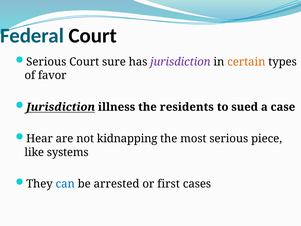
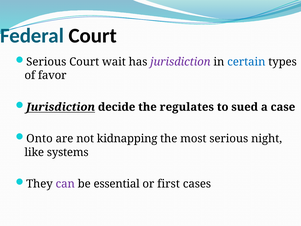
sure: sure -> wait
certain colour: orange -> blue
illness: illness -> decide
residents: residents -> regulates
Hear: Hear -> Onto
piece: piece -> night
can colour: blue -> purple
arrested: arrested -> essential
